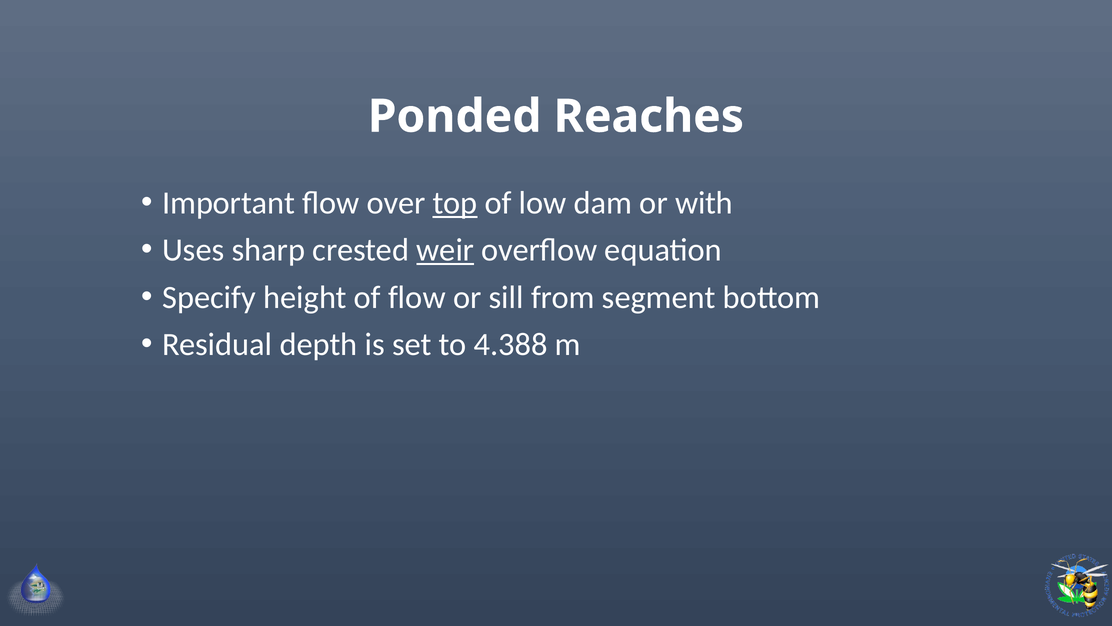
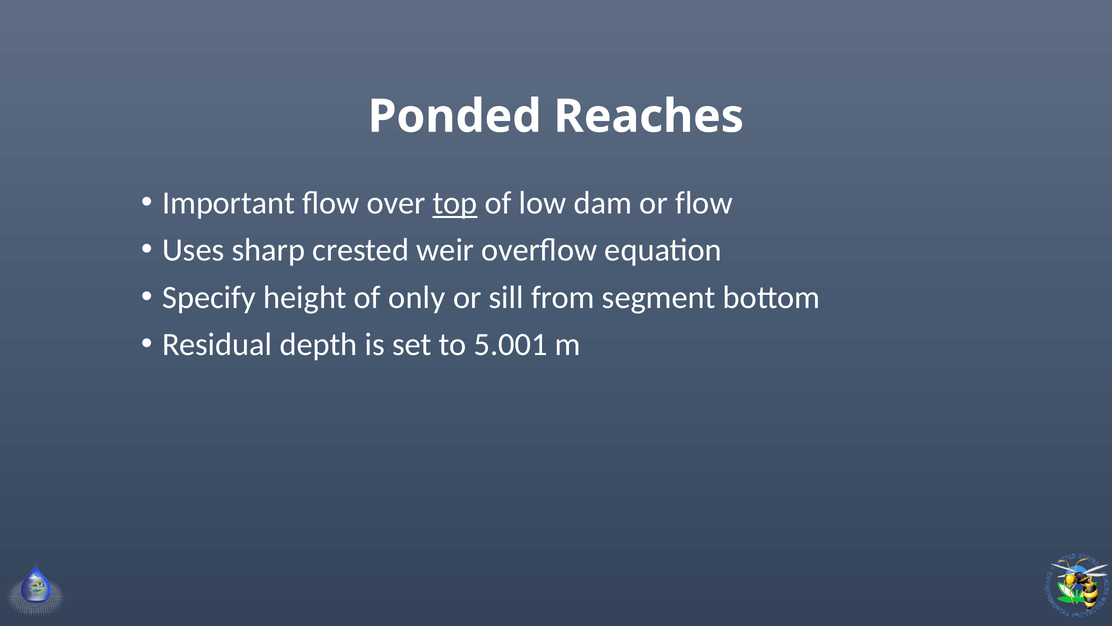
or with: with -> flow
weir underline: present -> none
of flow: flow -> only
4.388: 4.388 -> 5.001
